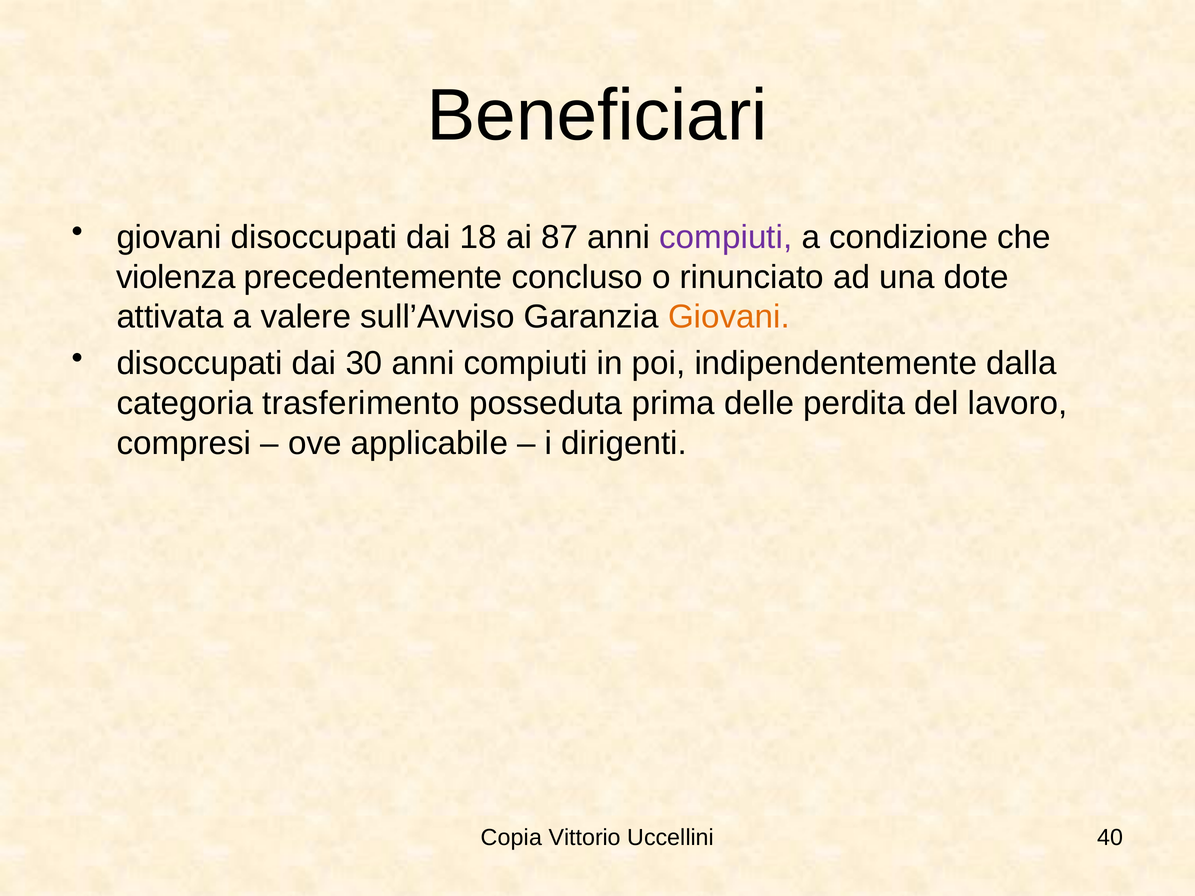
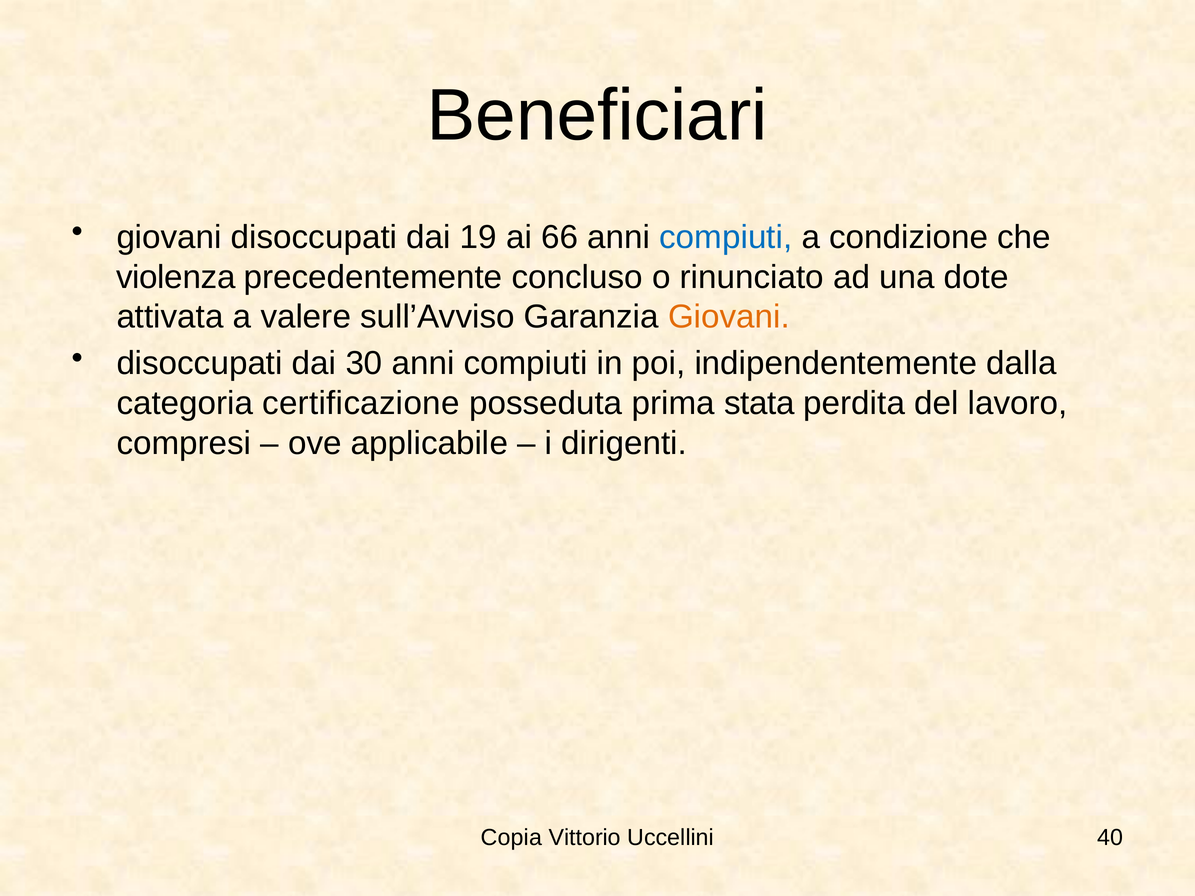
18: 18 -> 19
87: 87 -> 66
compiuti at (726, 237) colour: purple -> blue
trasferimento: trasferimento -> certificazione
delle: delle -> stata
